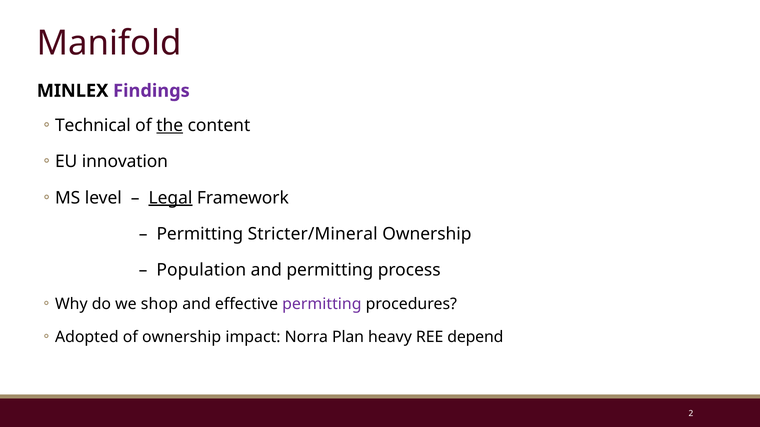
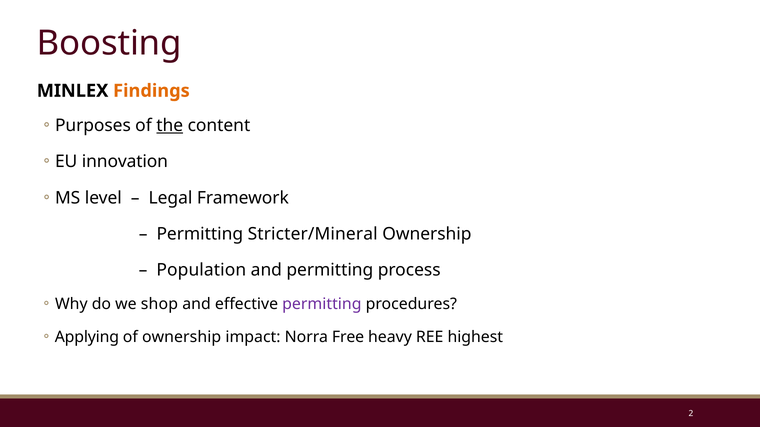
Manifold: Manifold -> Boosting
Findings colour: purple -> orange
Technical: Technical -> Purposes
Legal underline: present -> none
Adopted: Adopted -> Applying
Plan: Plan -> Free
depend: depend -> highest
